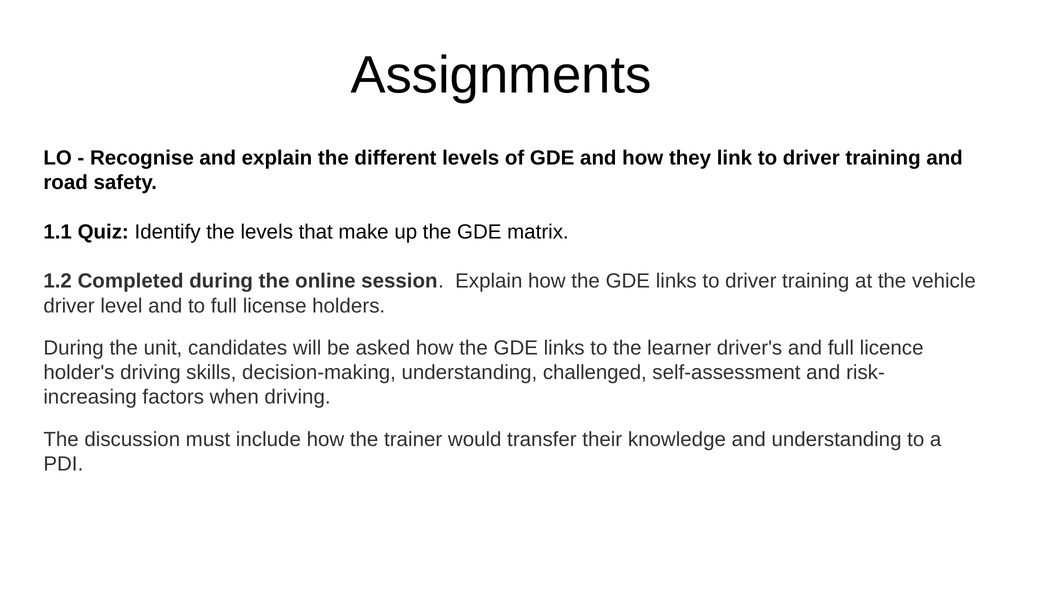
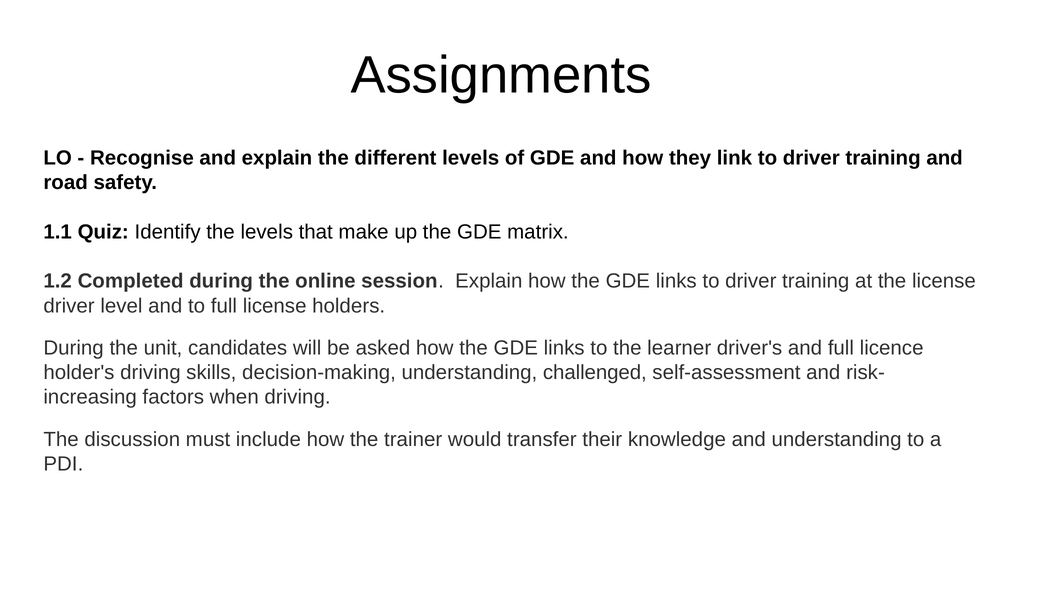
the vehicle: vehicle -> license
